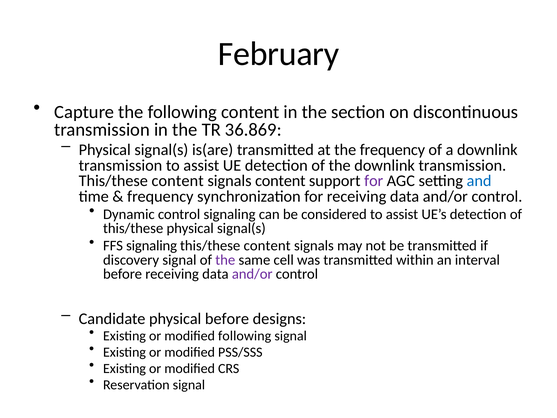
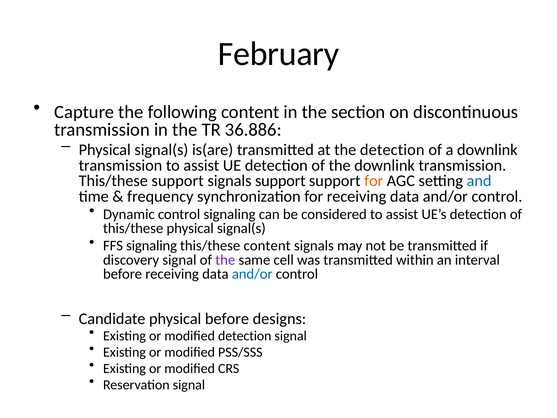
36.869: 36.869 -> 36.886
the frequency: frequency -> detection
content at (178, 181): content -> support
signals content: content -> support
for at (374, 181) colour: purple -> orange
and/or at (252, 274) colour: purple -> blue
modified following: following -> detection
